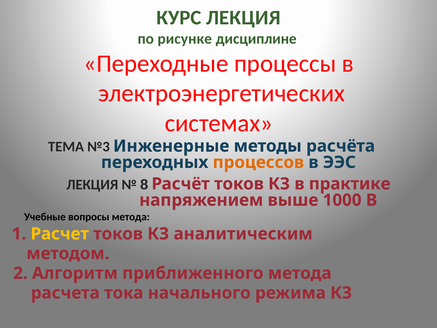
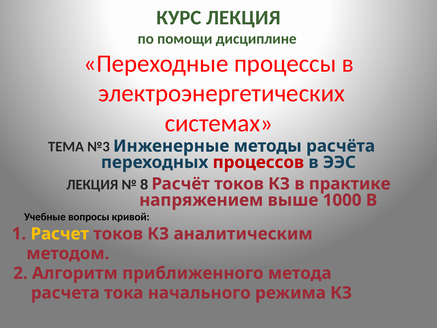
рисунке: рисунке -> помощи
процессов colour: orange -> red
вопросы метода: метода -> кривой
